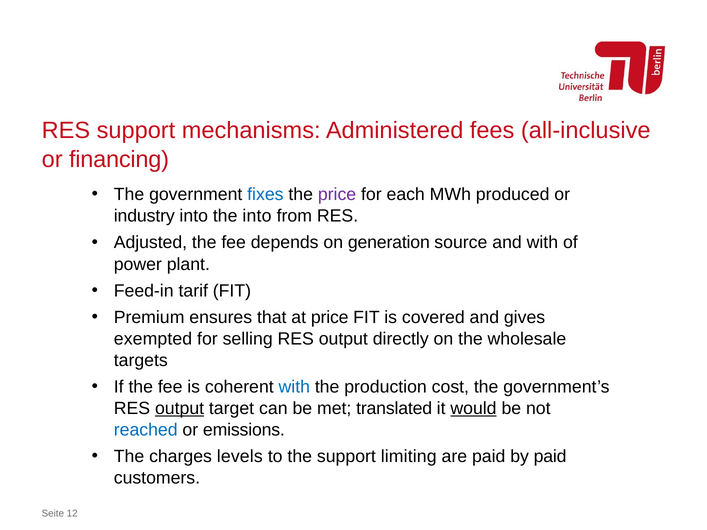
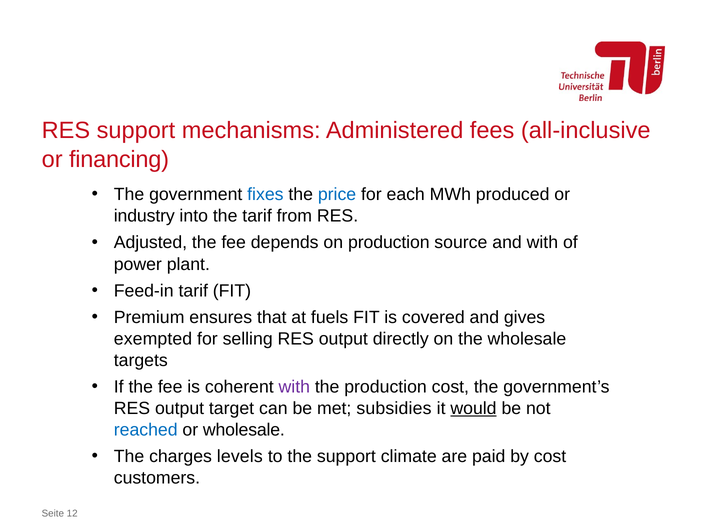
price at (337, 195) colour: purple -> blue
the into: into -> tarif
on generation: generation -> production
at price: price -> fuels
with at (294, 387) colour: blue -> purple
output at (180, 409) underline: present -> none
translated: translated -> subsidies
or emissions: emissions -> wholesale
limiting: limiting -> climate
by paid: paid -> cost
